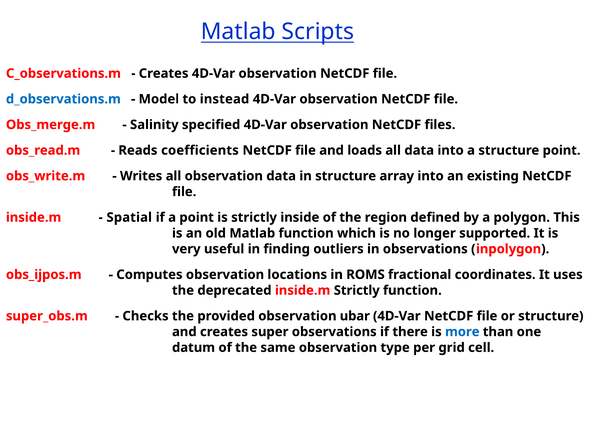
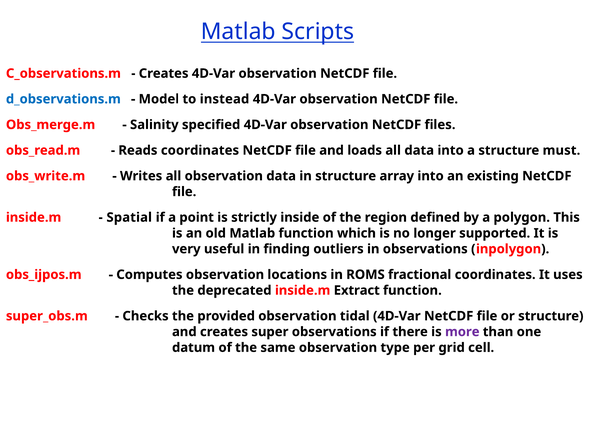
Reads coefficients: coefficients -> coordinates
structure point: point -> must
inside.m Strictly: Strictly -> Extract
ubar: ubar -> tidal
more colour: blue -> purple
